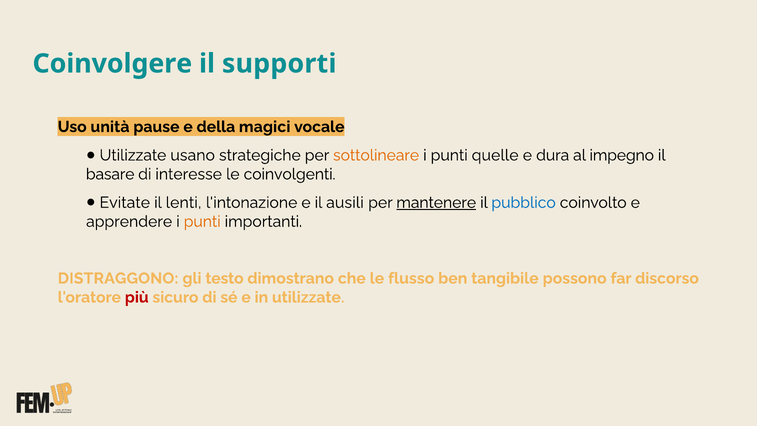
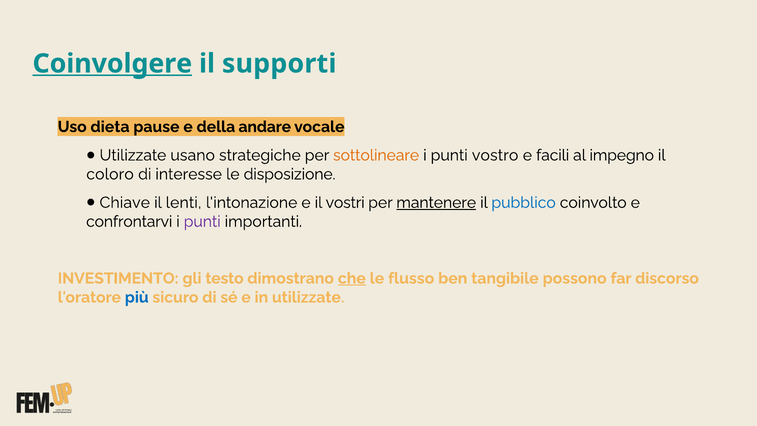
Coinvolgere underline: none -> present
unità: unità -> dieta
magici: magici -> andare
quelle: quelle -> vostro
dura: dura -> facili
basare: basare -> coloro
coinvolgenti: coinvolgenti -> disposizione
Evitate: Evitate -> Chiave
ausili: ausili -> vostri
apprendere: apprendere -> confrontarvi
punti at (202, 221) colour: orange -> purple
DISTRAGGONO: DISTRAGGONO -> INVESTIMENTO
che underline: none -> present
più colour: red -> blue
